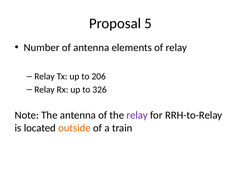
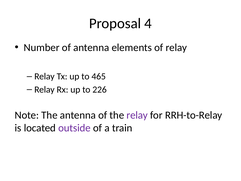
5: 5 -> 4
206: 206 -> 465
326: 326 -> 226
outside colour: orange -> purple
